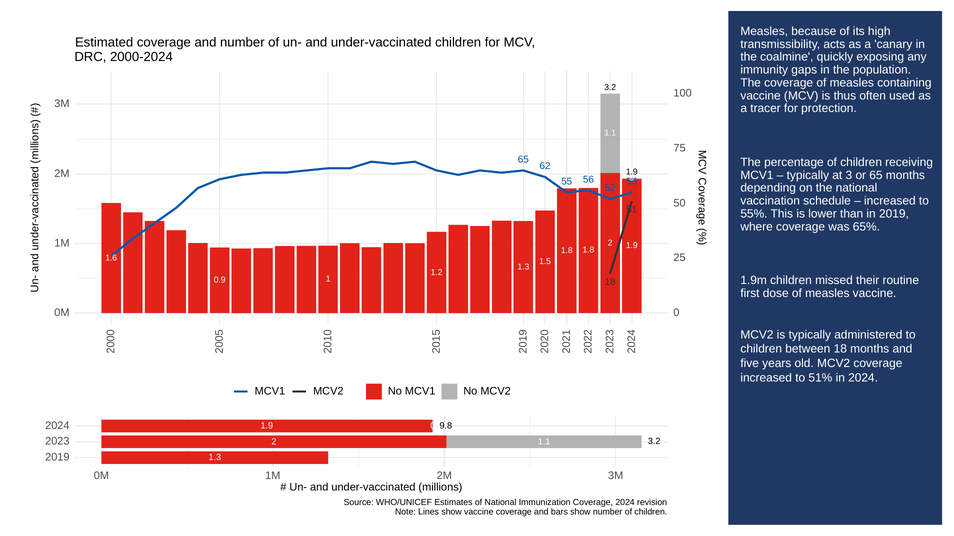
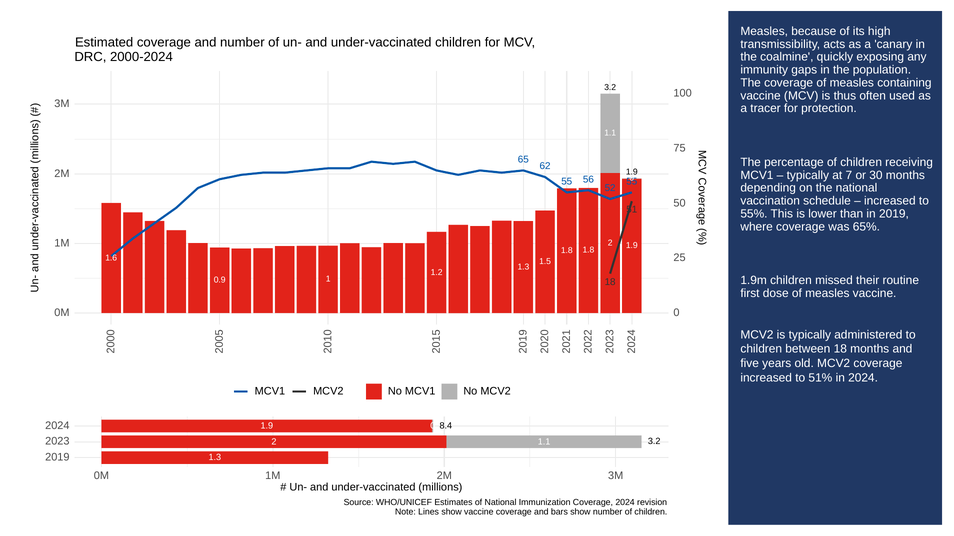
at 3: 3 -> 7
or 65: 65 -> 30
9.8: 9.8 -> 8.4
